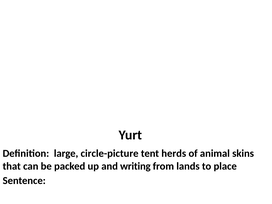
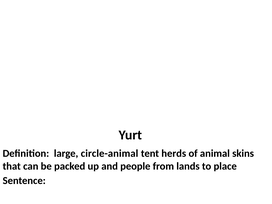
circle-picture: circle-picture -> circle-animal
writing: writing -> people
